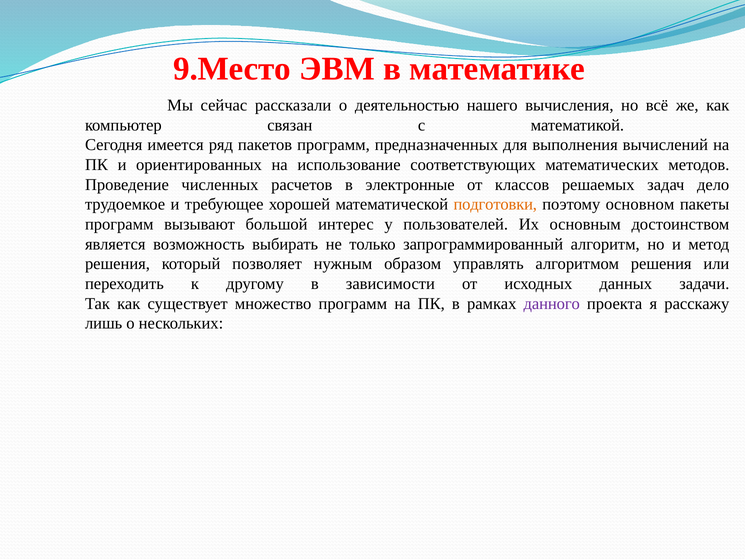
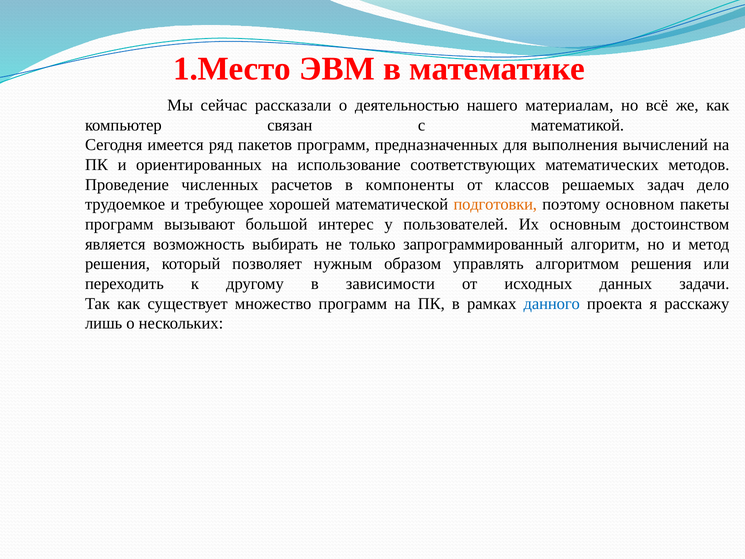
9.Место: 9.Место -> 1.Место
вычисления: вычисления -> материалам
электронные: электронные -> компоненты
данного colour: purple -> blue
